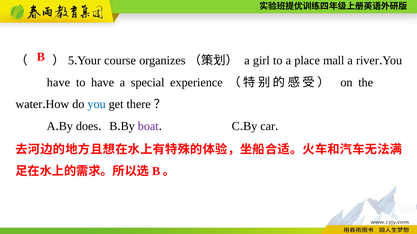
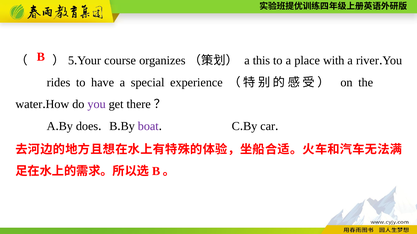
girl: girl -> this
mall: mall -> with
have at (58, 83): have -> rides
you at (97, 105) colour: blue -> purple
